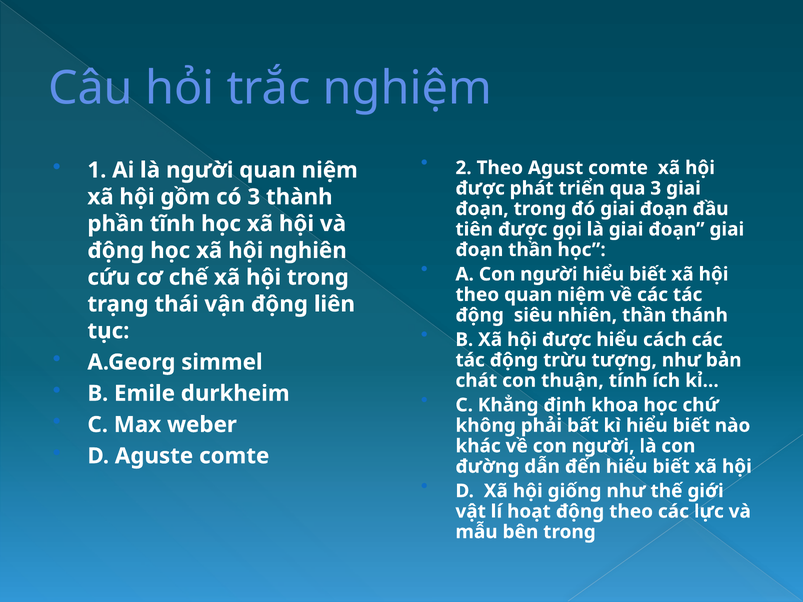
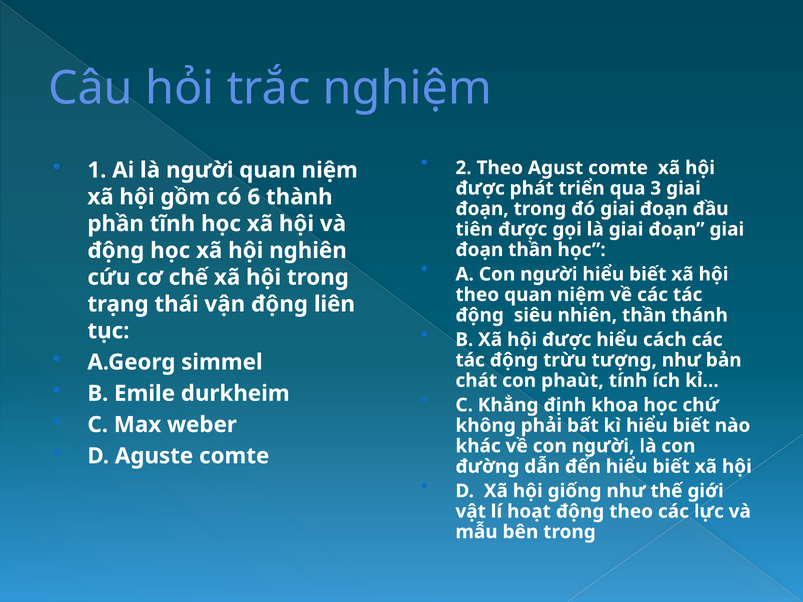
có 3: 3 -> 6
thuận: thuận -> phaùt
